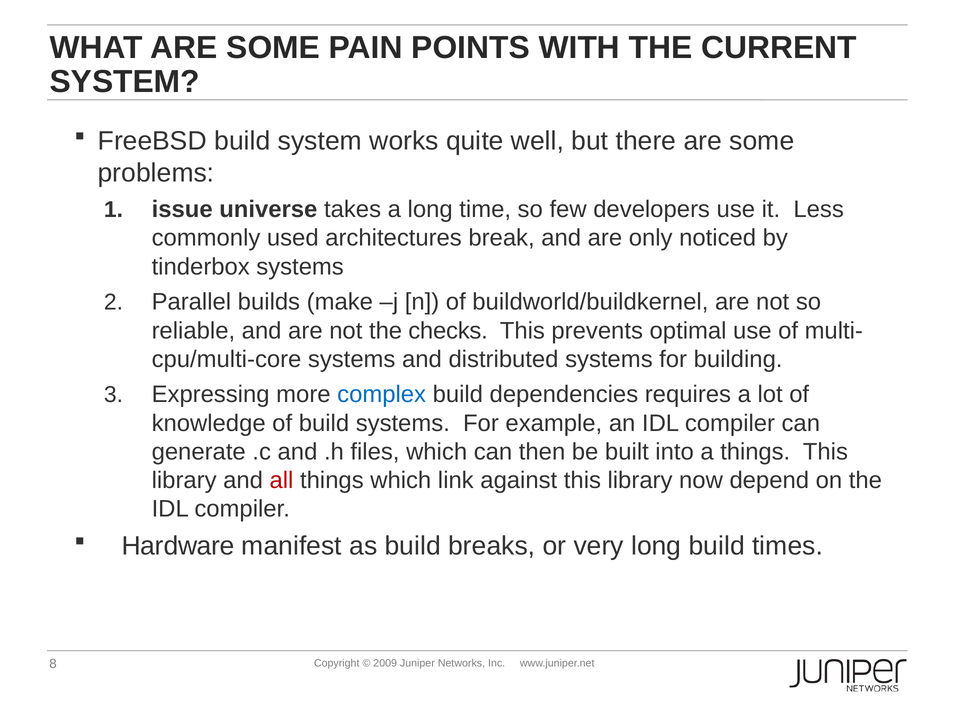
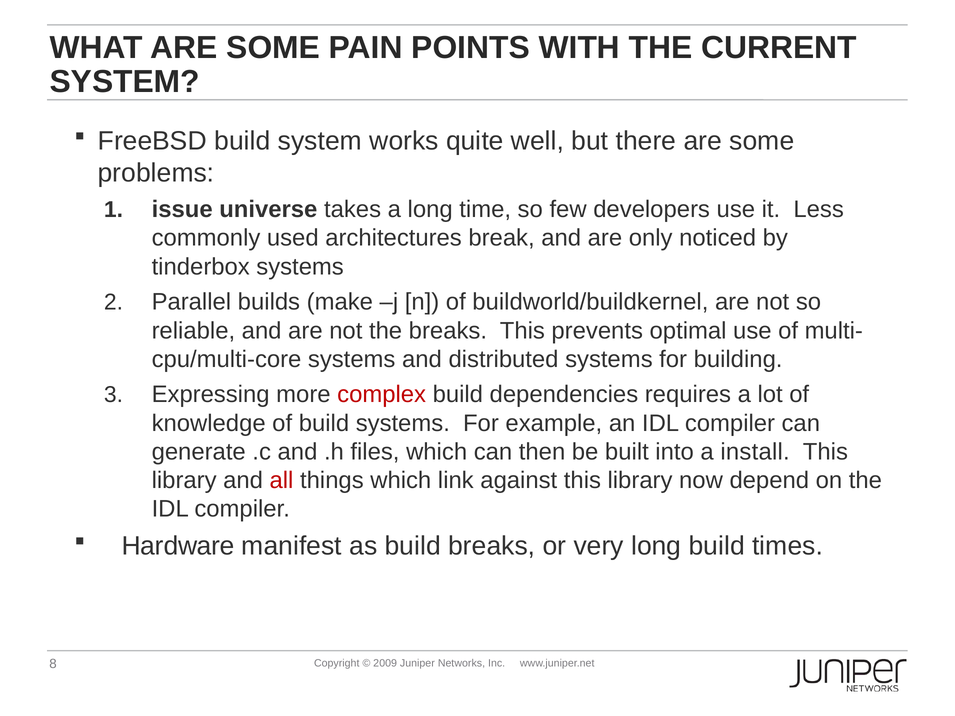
the checks: checks -> breaks
complex colour: blue -> red
a things: things -> install
